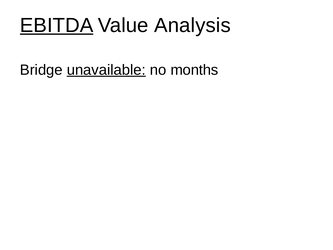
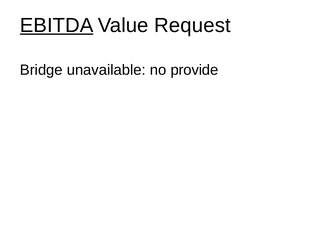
Analysis: Analysis -> Request
unavailable underline: present -> none
months: months -> provide
